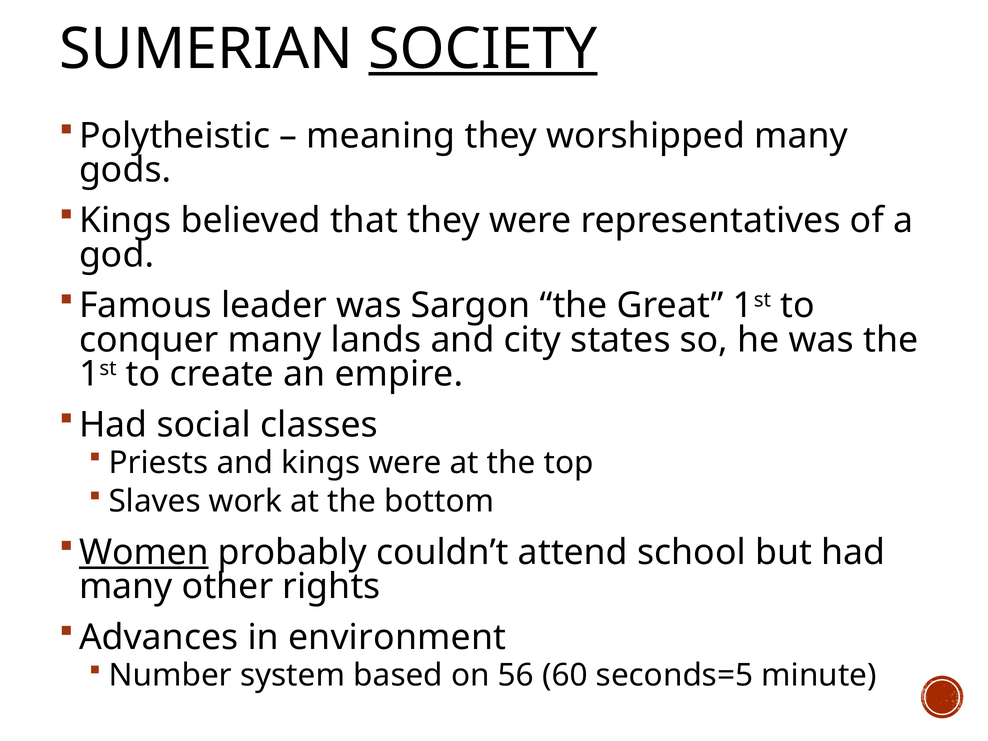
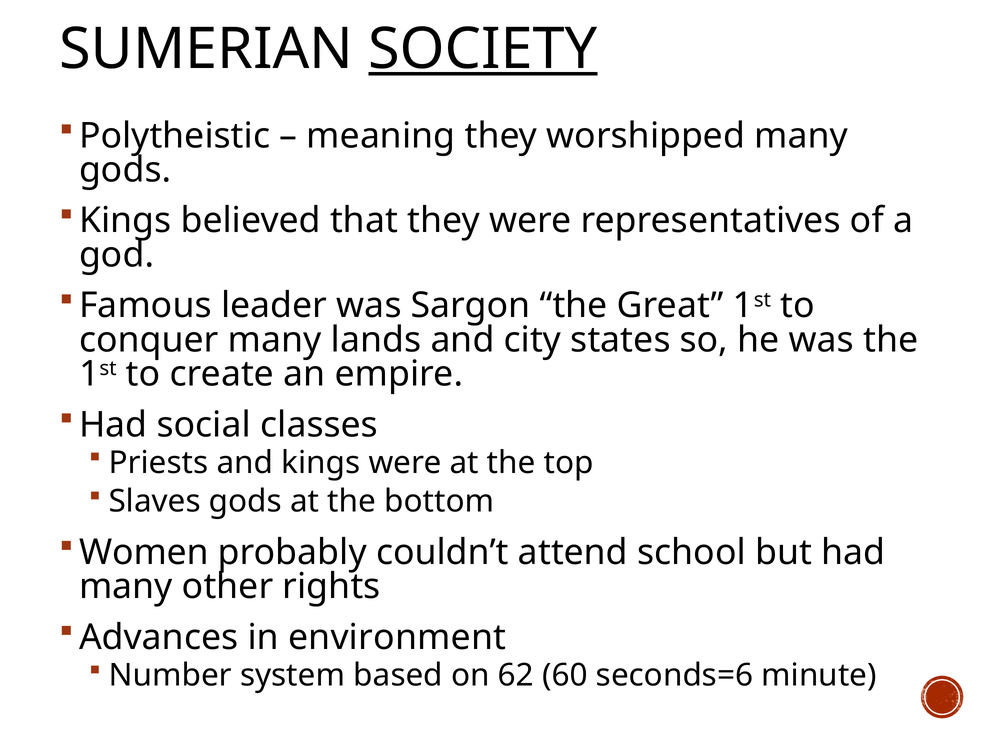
Slaves work: work -> gods
Women underline: present -> none
56: 56 -> 62
seconds=5: seconds=5 -> seconds=6
